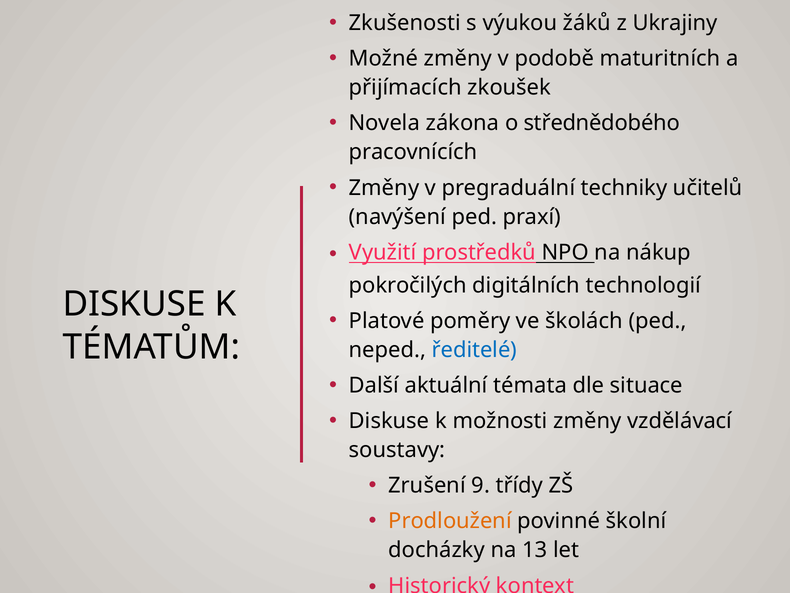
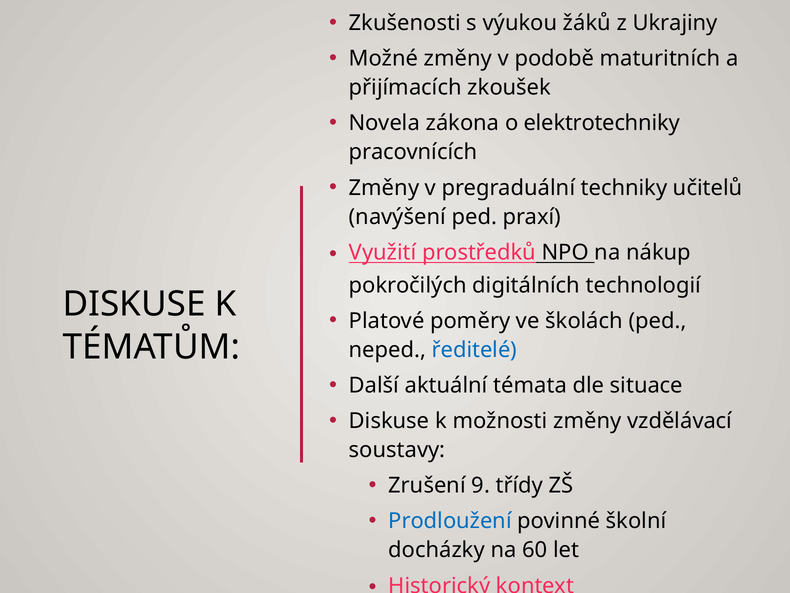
střednědobého: střednědobého -> elektrotechniky
Prodloužení colour: orange -> blue
13: 13 -> 60
